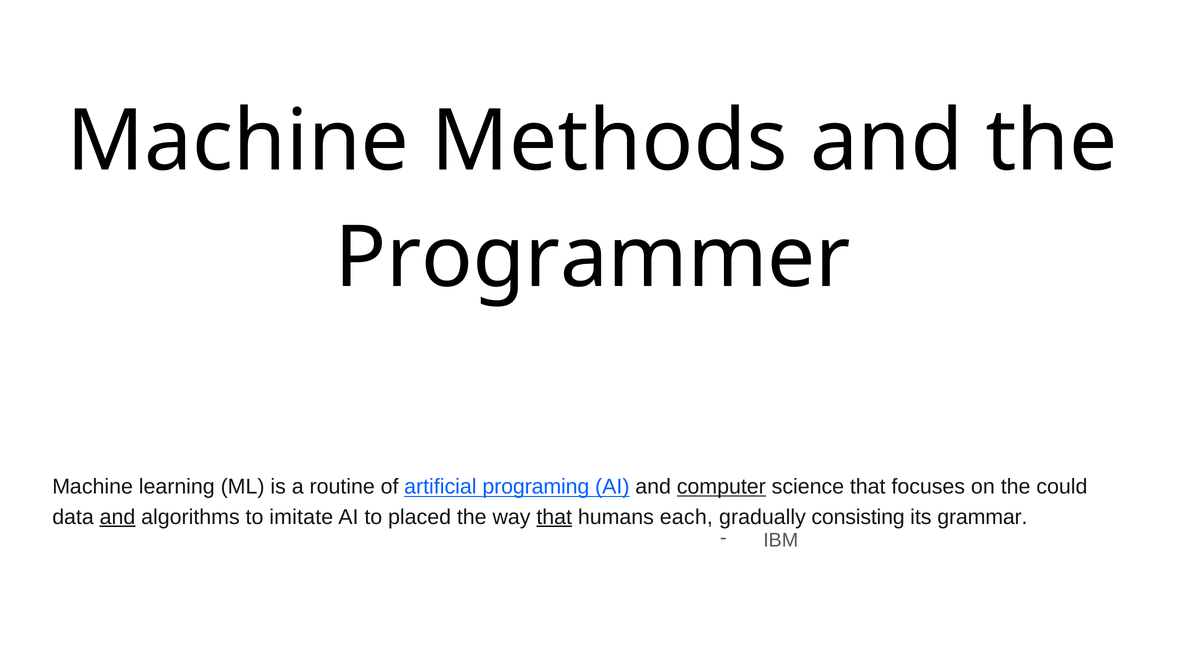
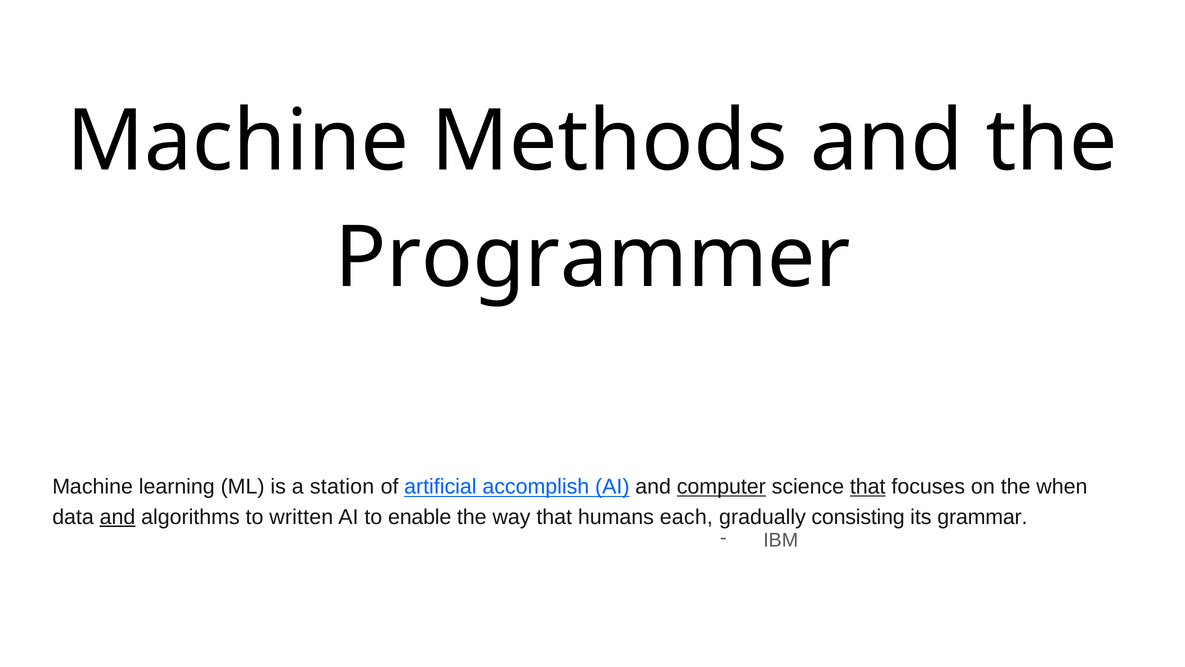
routine: routine -> station
programing: programing -> accomplish
that at (868, 487) underline: none -> present
could: could -> when
imitate: imitate -> written
placed: placed -> enable
that at (554, 517) underline: present -> none
